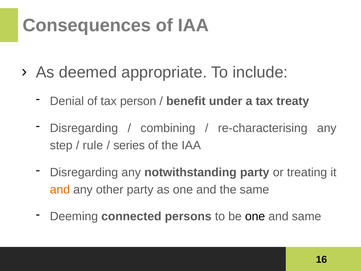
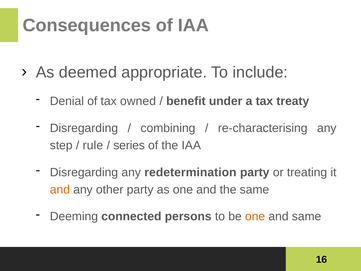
person: person -> owned
notwithstanding: notwithstanding -> redetermination
one at (255, 216) colour: black -> orange
